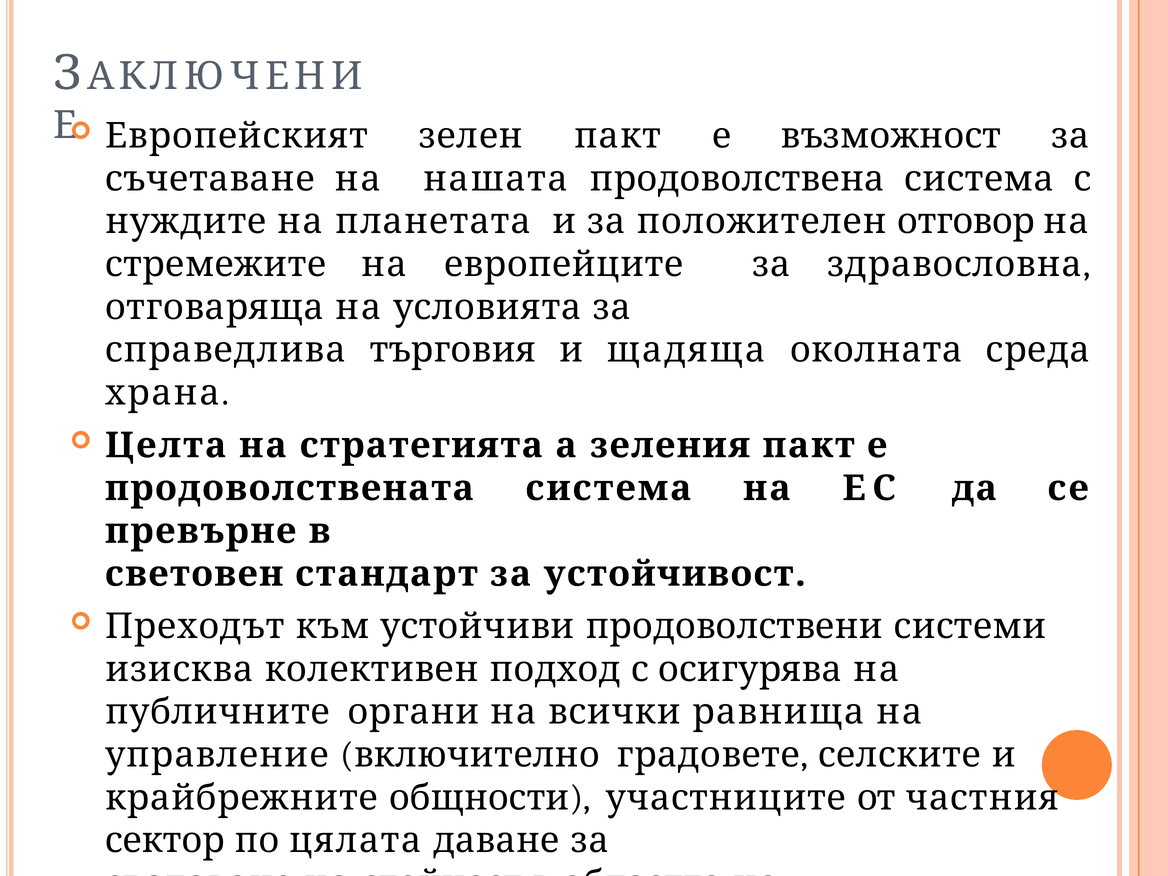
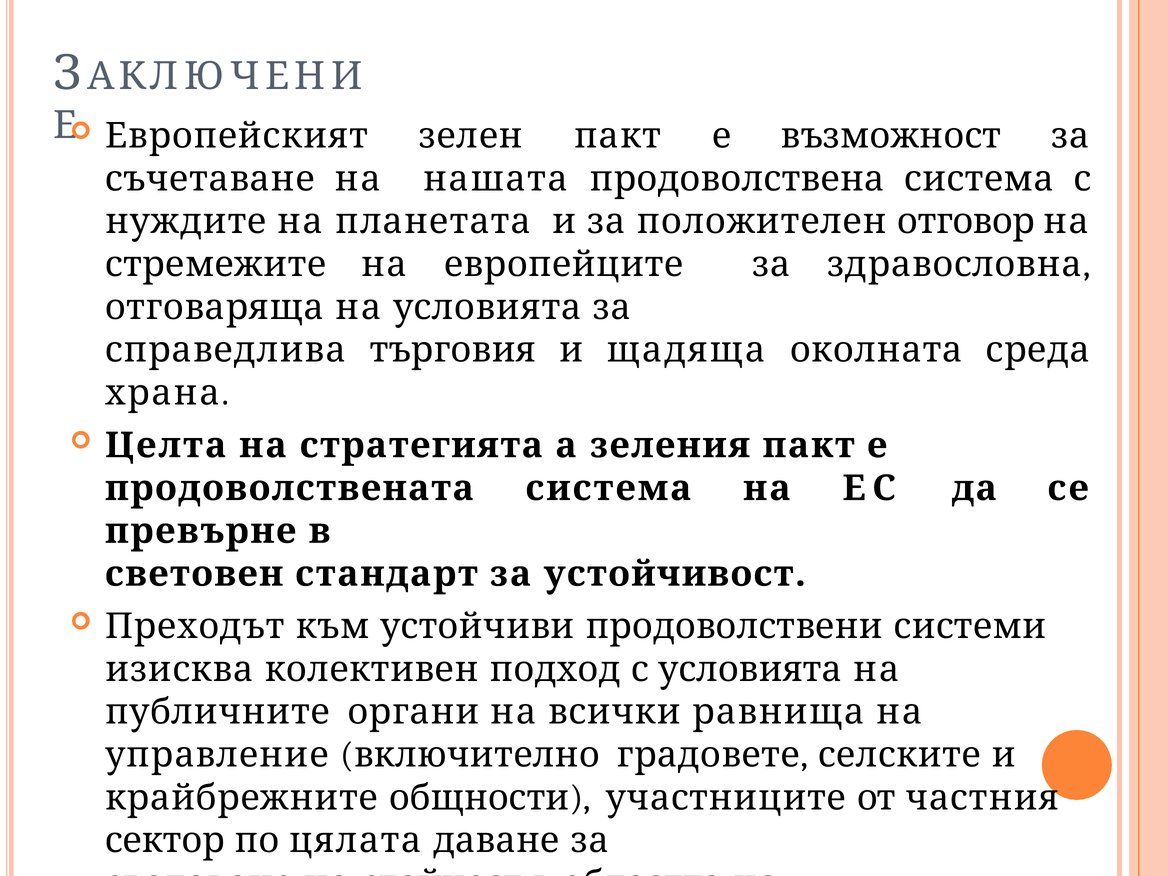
с осигурява: осигурява -> условията
